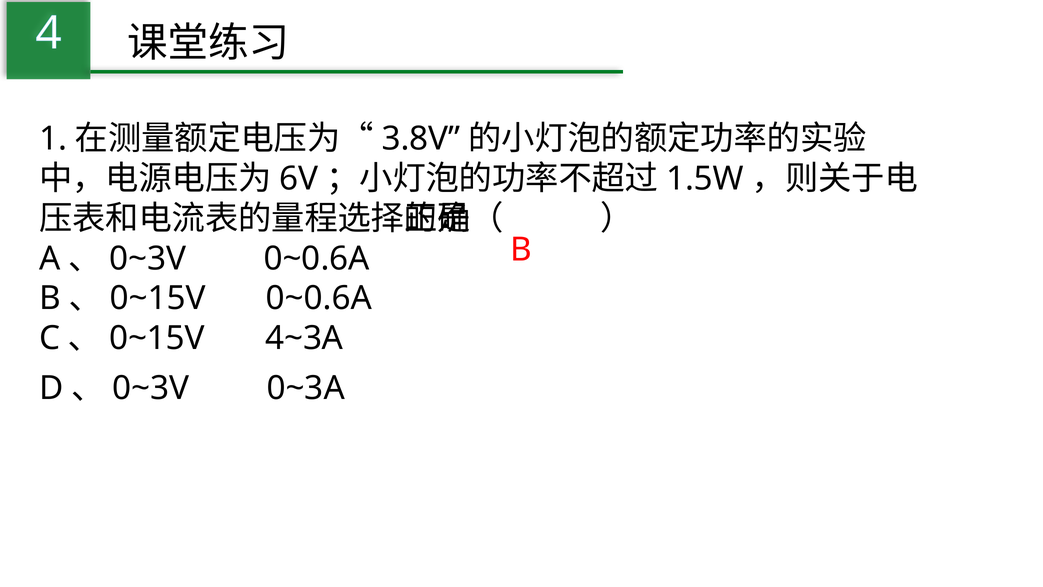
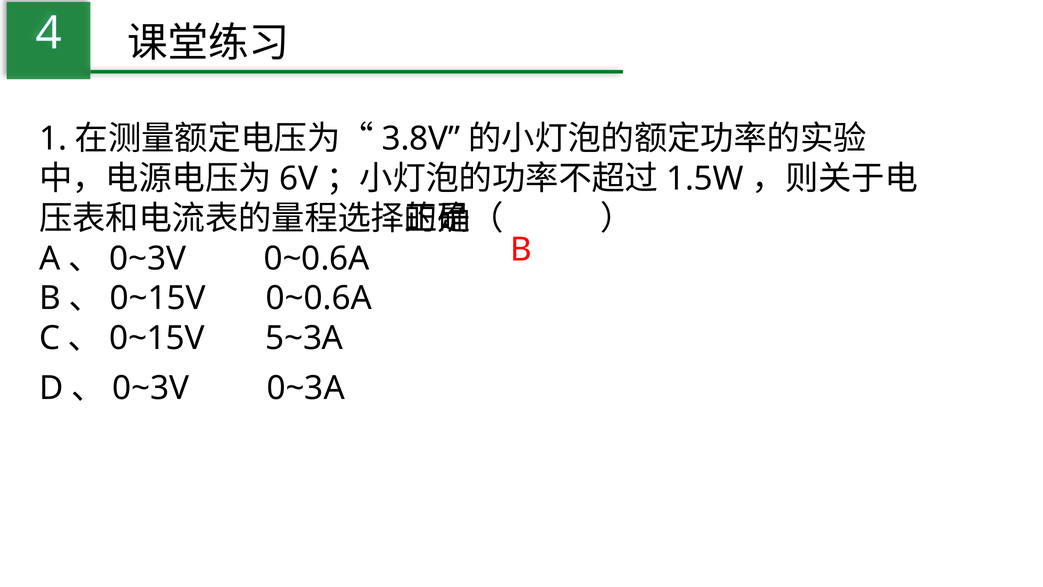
4~3A: 4~3A -> 5~3A
